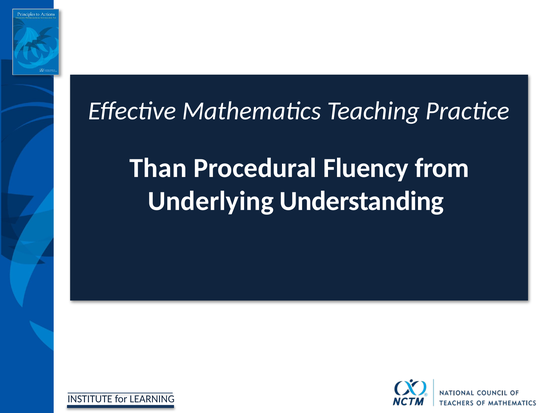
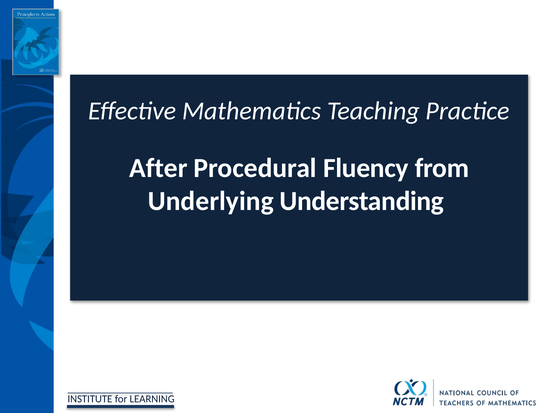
Than: Than -> After
